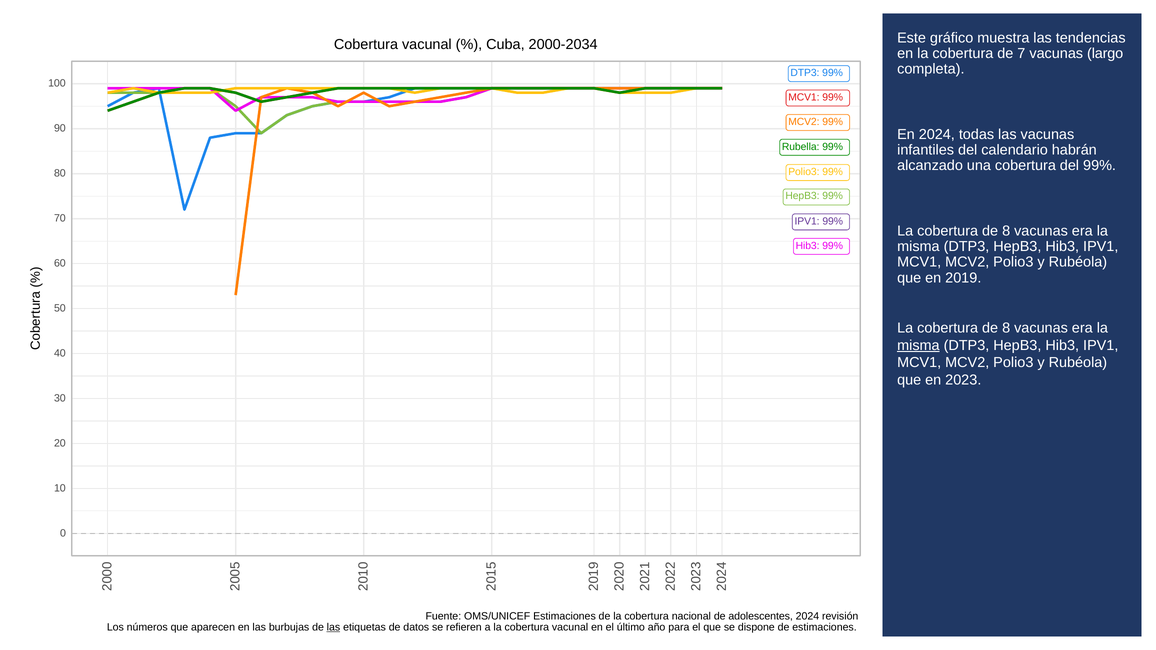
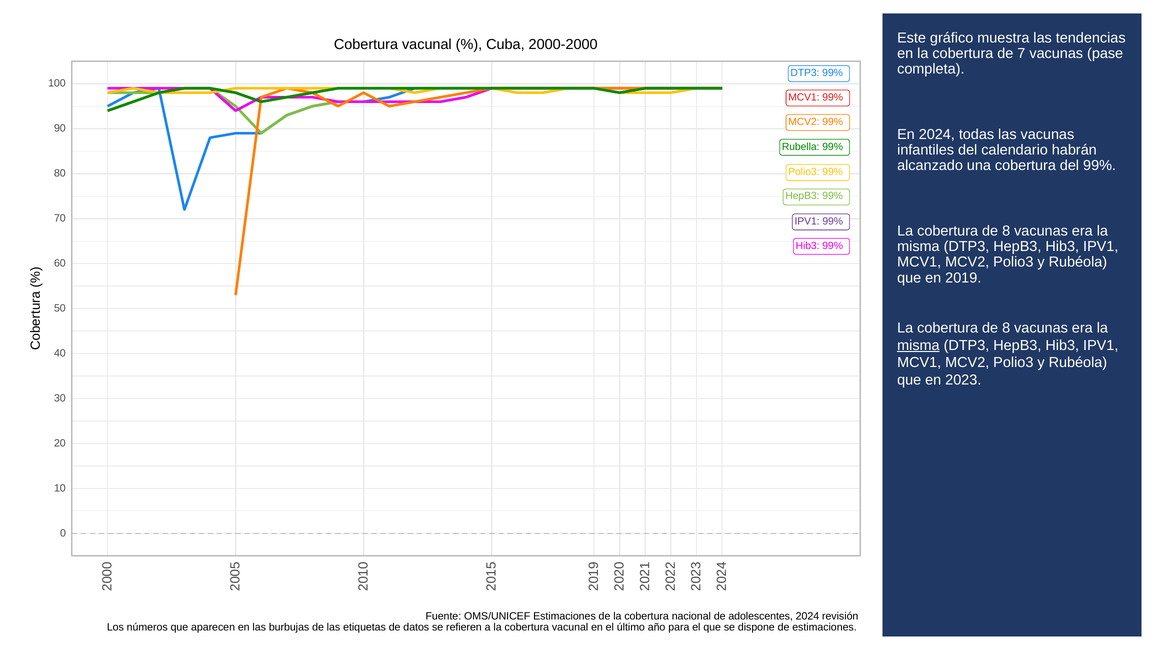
2000-2034: 2000-2034 -> 2000-2000
largo: largo -> pase
las at (333, 627) underline: present -> none
